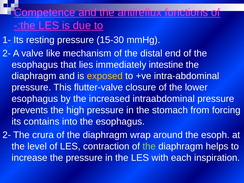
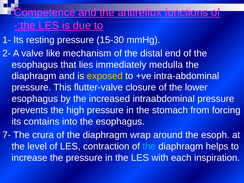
intestine: intestine -> medulla
2- at (7, 135): 2- -> 7-
the at (149, 146) colour: light green -> light blue
